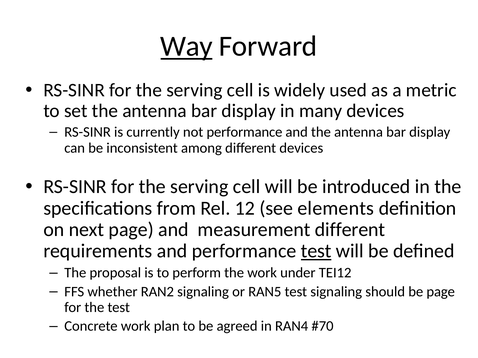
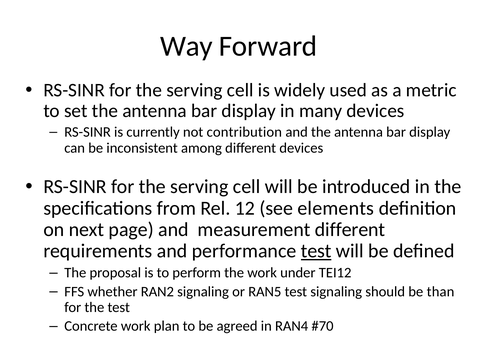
Way underline: present -> none
not performance: performance -> contribution
be page: page -> than
